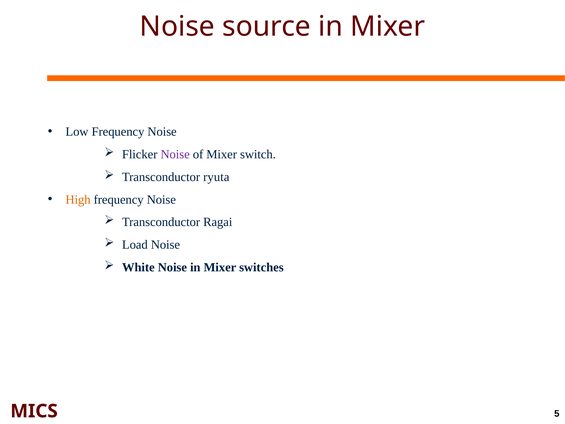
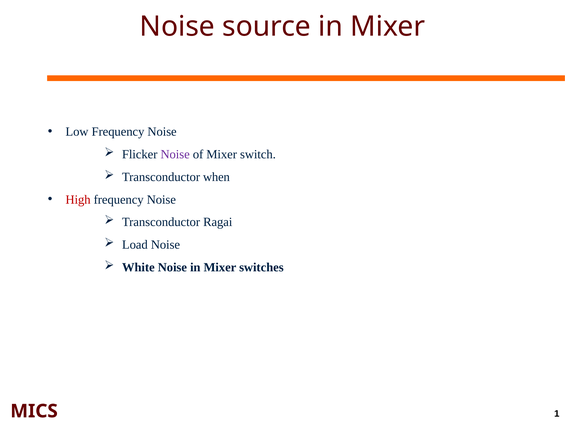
ryuta: ryuta -> when
High colour: orange -> red
5: 5 -> 1
